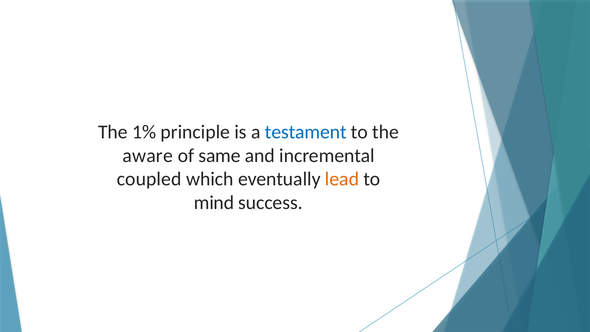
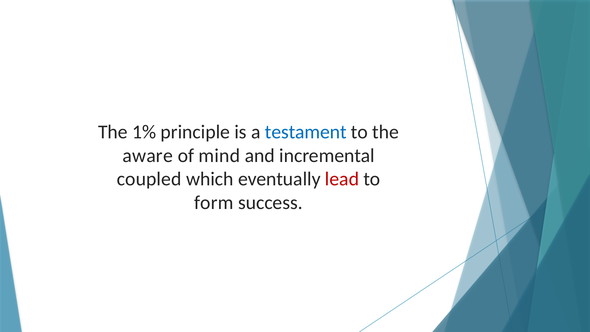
same: same -> mind
lead colour: orange -> red
mind: mind -> form
